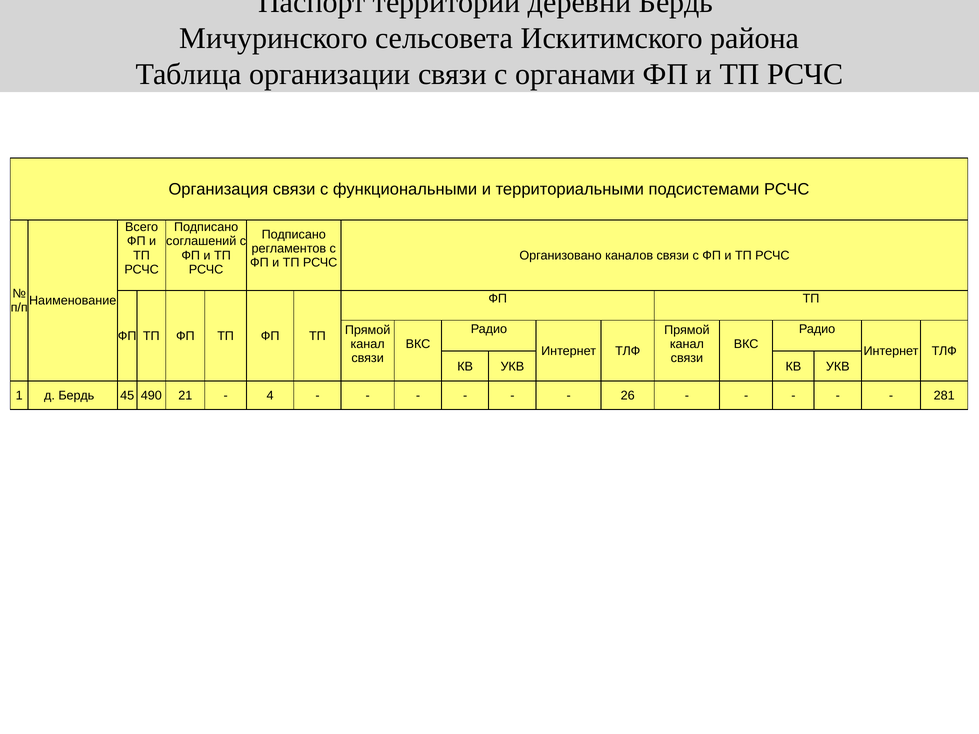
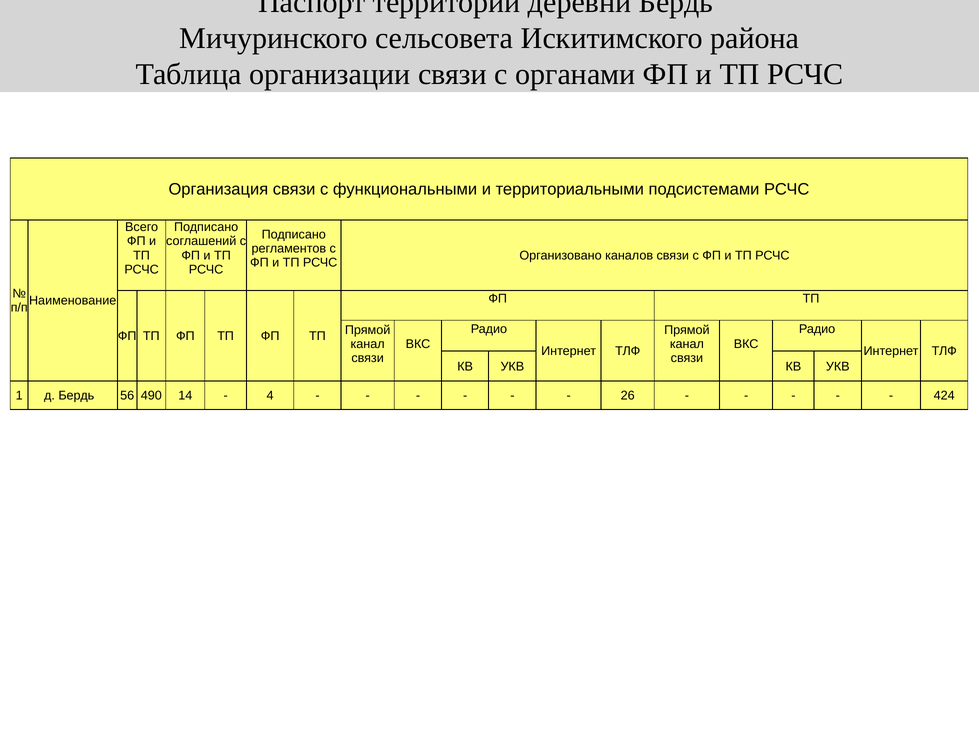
45: 45 -> 56
21: 21 -> 14
281: 281 -> 424
